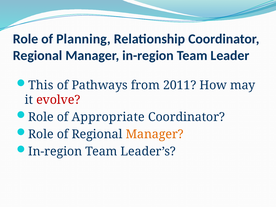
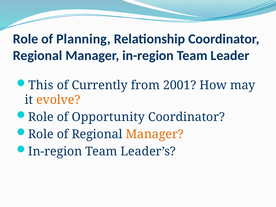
Pathways: Pathways -> Currently
2011: 2011 -> 2001
evolve colour: red -> orange
Appropriate: Appropriate -> Opportunity
